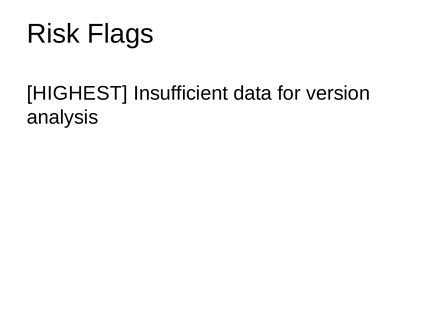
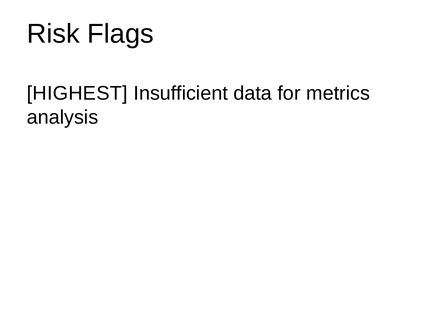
version: version -> metrics
